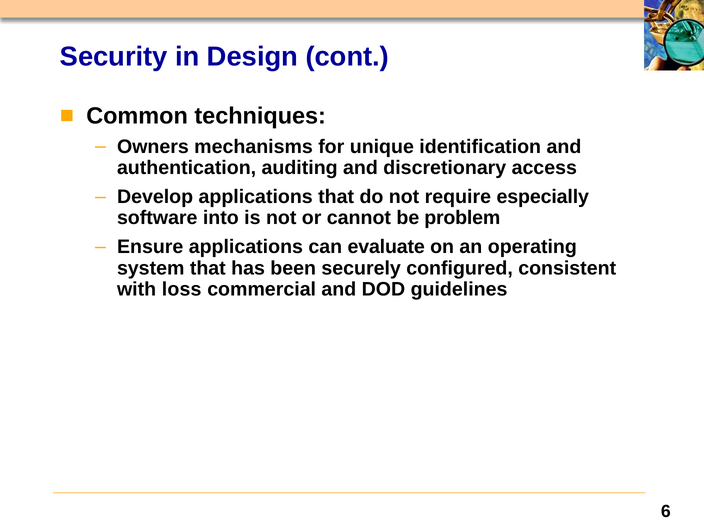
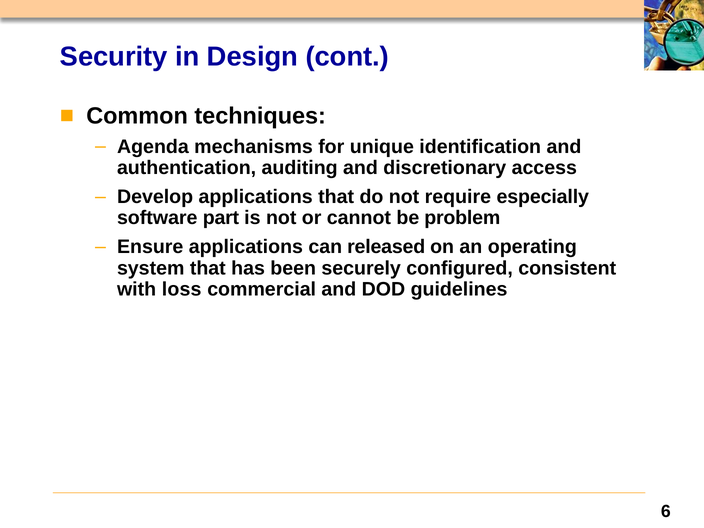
Owners: Owners -> Agenda
into: into -> part
evaluate: evaluate -> released
